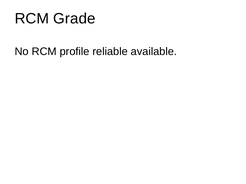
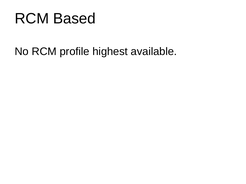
Grade: Grade -> Based
reliable: reliable -> highest
